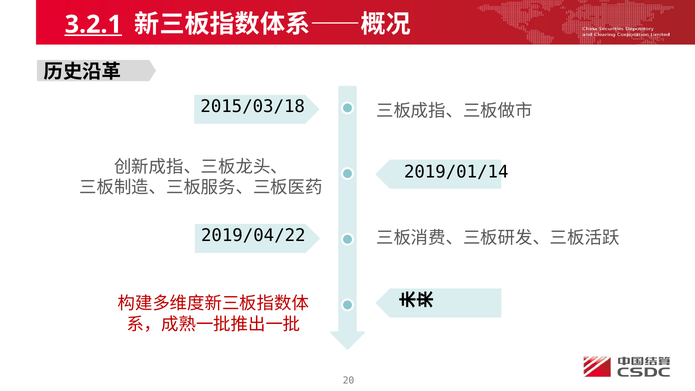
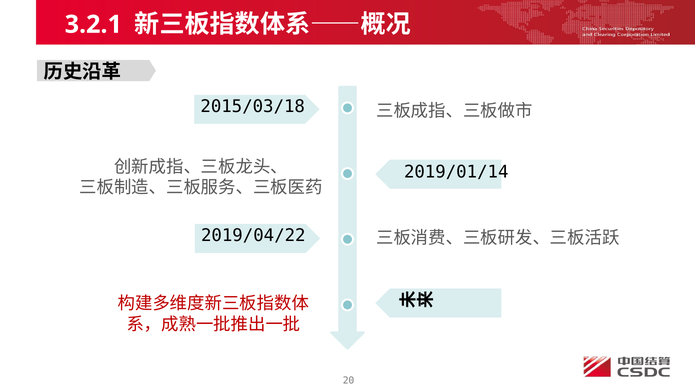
3.2.1 underline: present -> none
